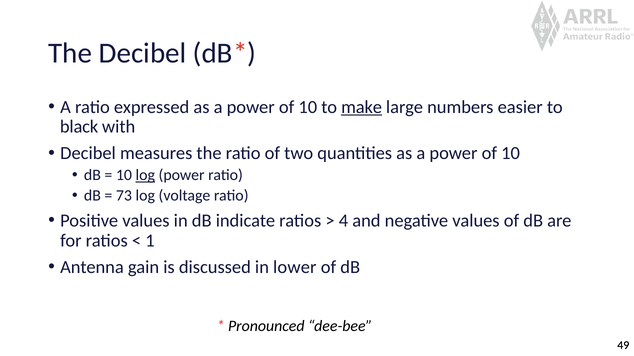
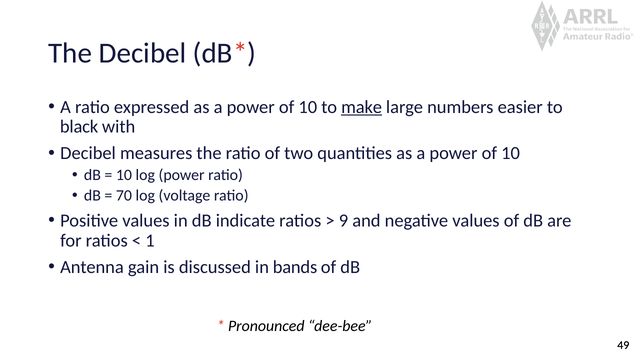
log at (145, 175) underline: present -> none
73: 73 -> 70
4: 4 -> 9
lower: lower -> bands
